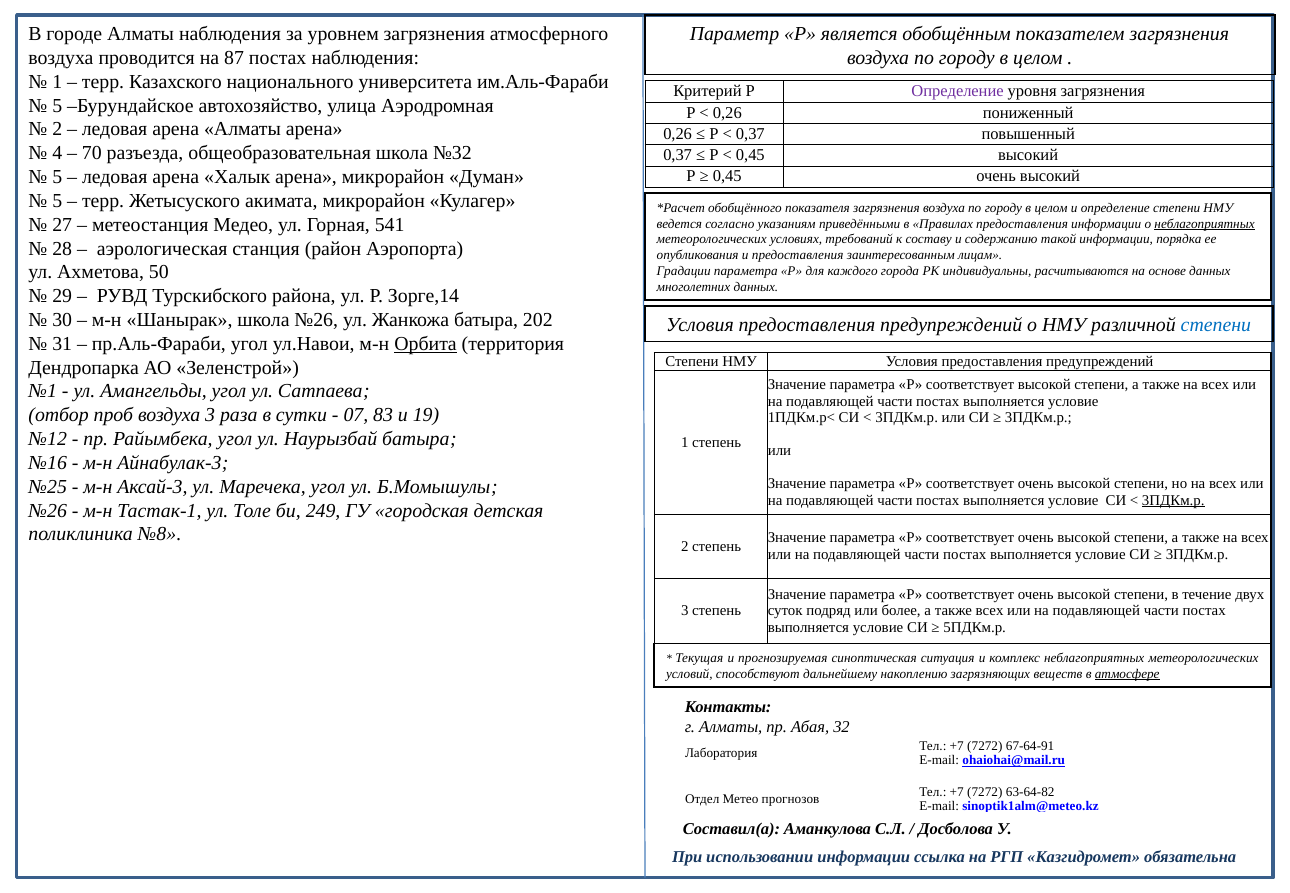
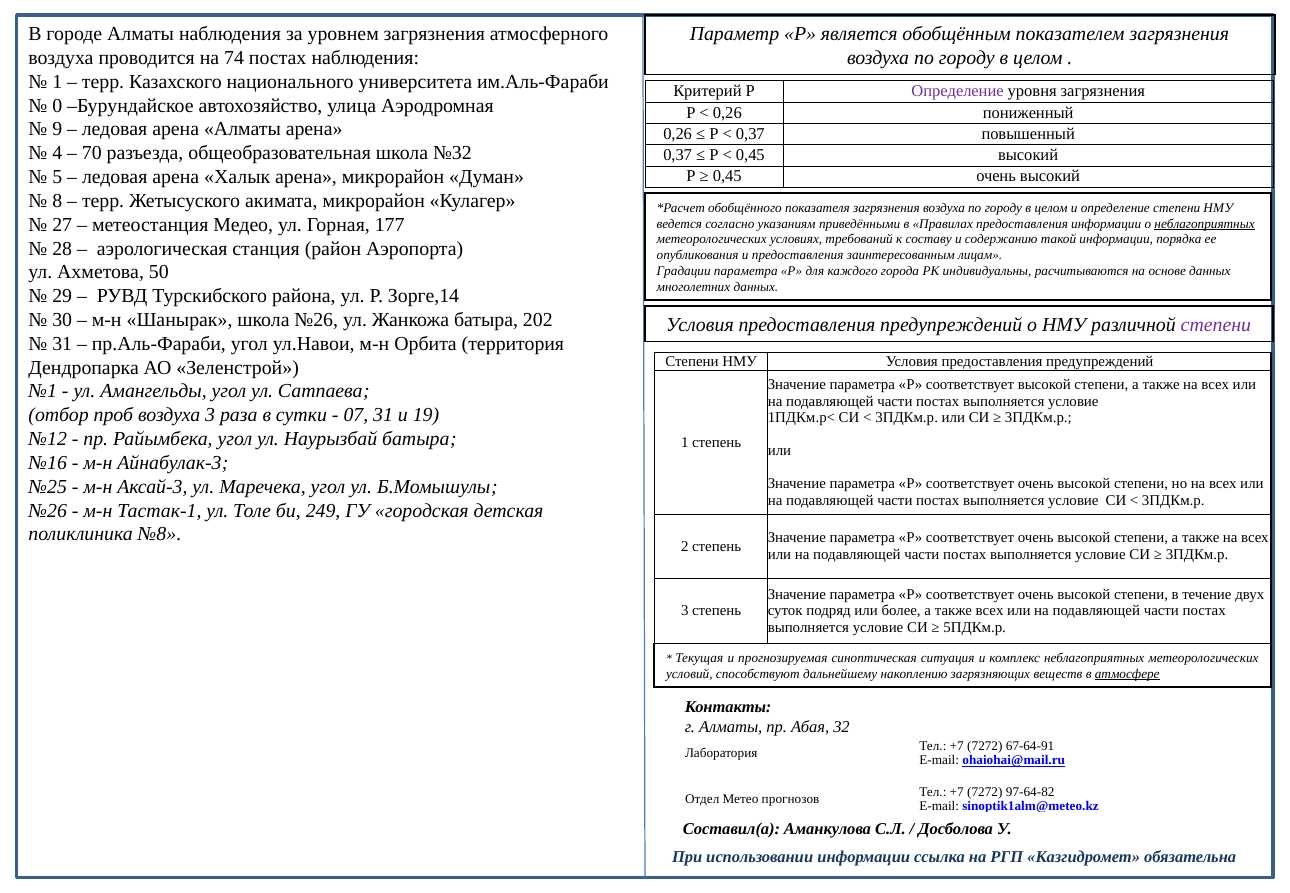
87: 87 -> 74
5 at (57, 106): 5 -> 0
2 at (57, 129): 2 -> 9
5 at (57, 201): 5 -> 8
541: 541 -> 177
степени at (1216, 325) colour: blue -> purple
Орбита underline: present -> none
07 83: 83 -> 31
3ПДКм.р at (1173, 500) underline: present -> none
63-64-82: 63-64-82 -> 97-64-82
